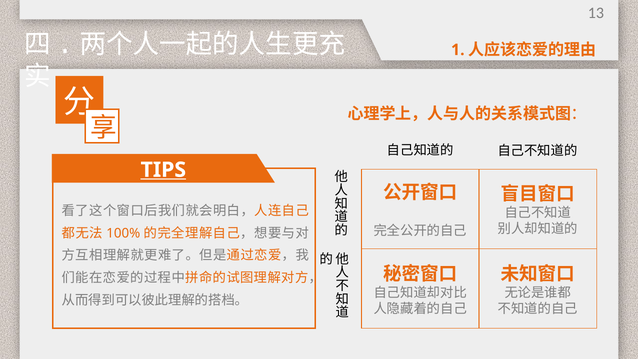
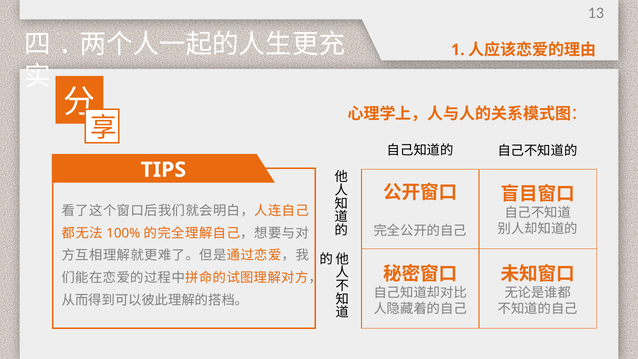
TIPS underline: present -> none
